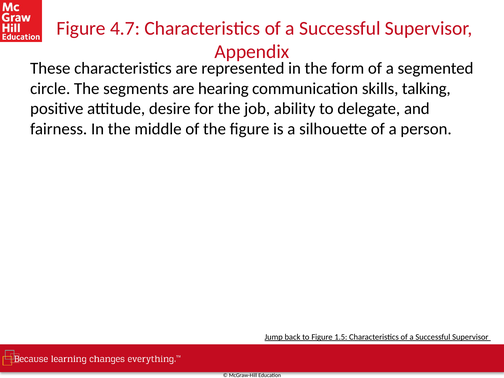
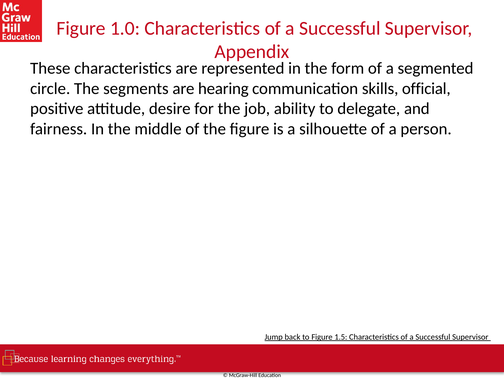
4.7: 4.7 -> 1.0
talking: talking -> official
